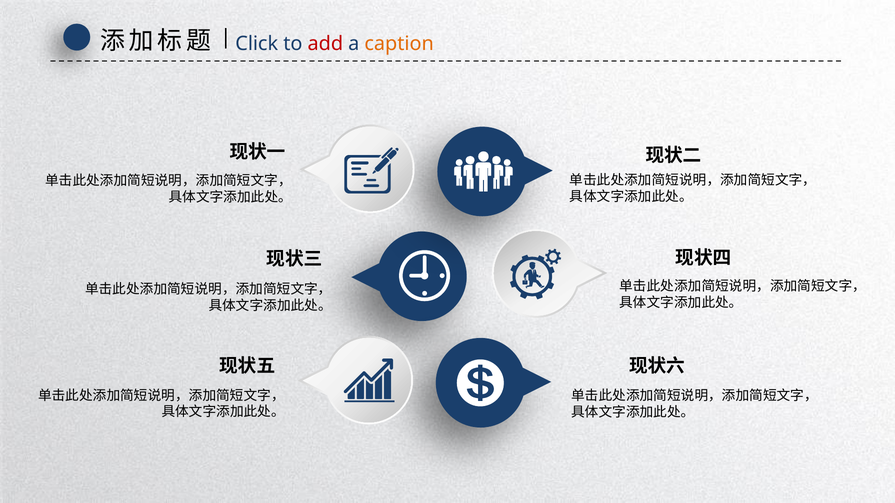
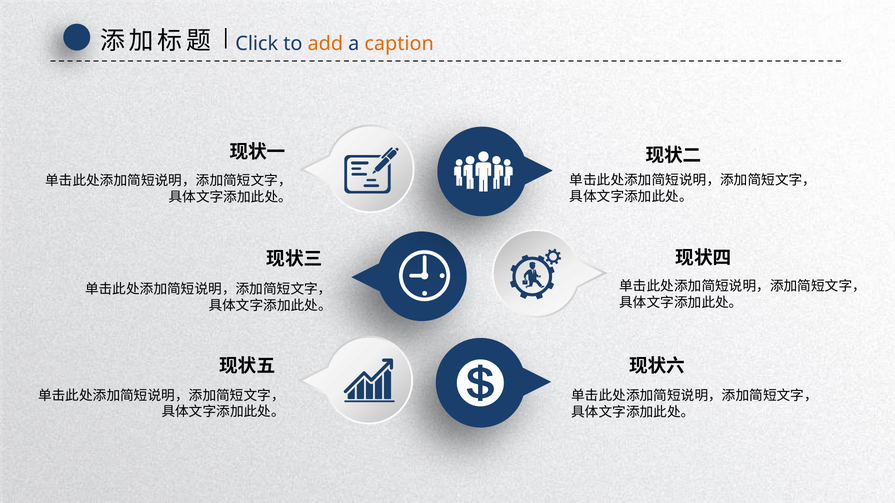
add colour: red -> orange
